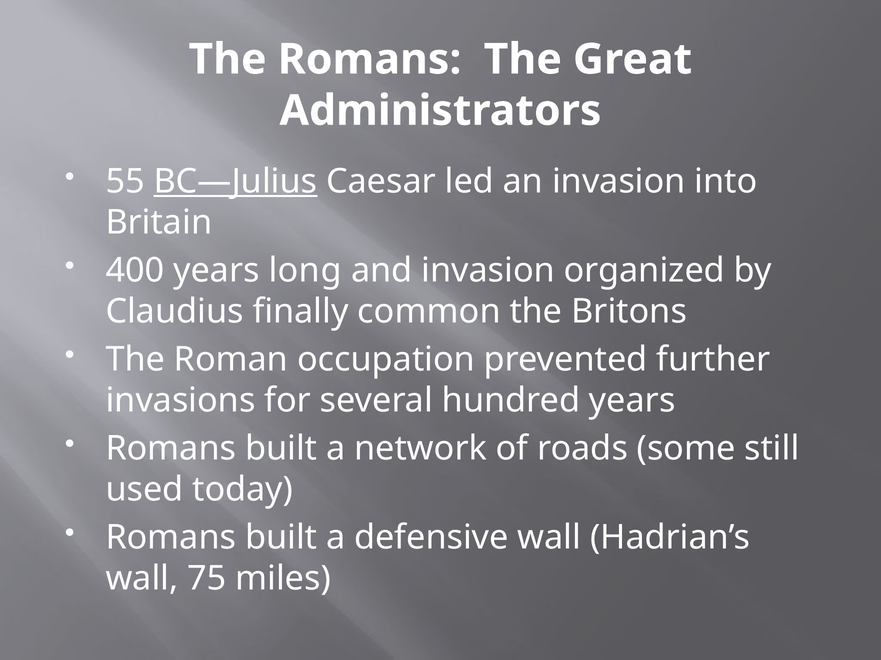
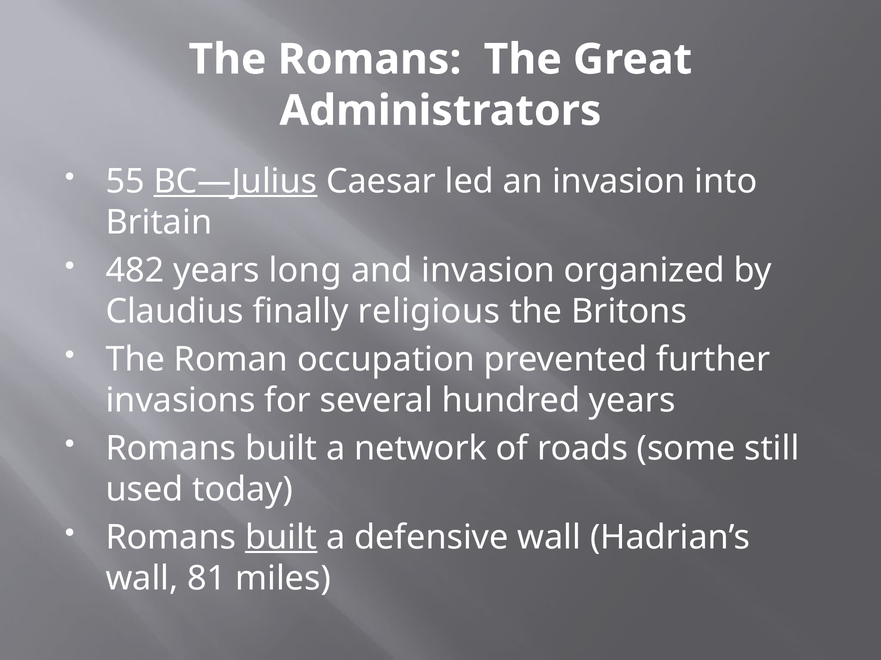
400: 400 -> 482
common: common -> religious
built at (281, 538) underline: none -> present
75: 75 -> 81
